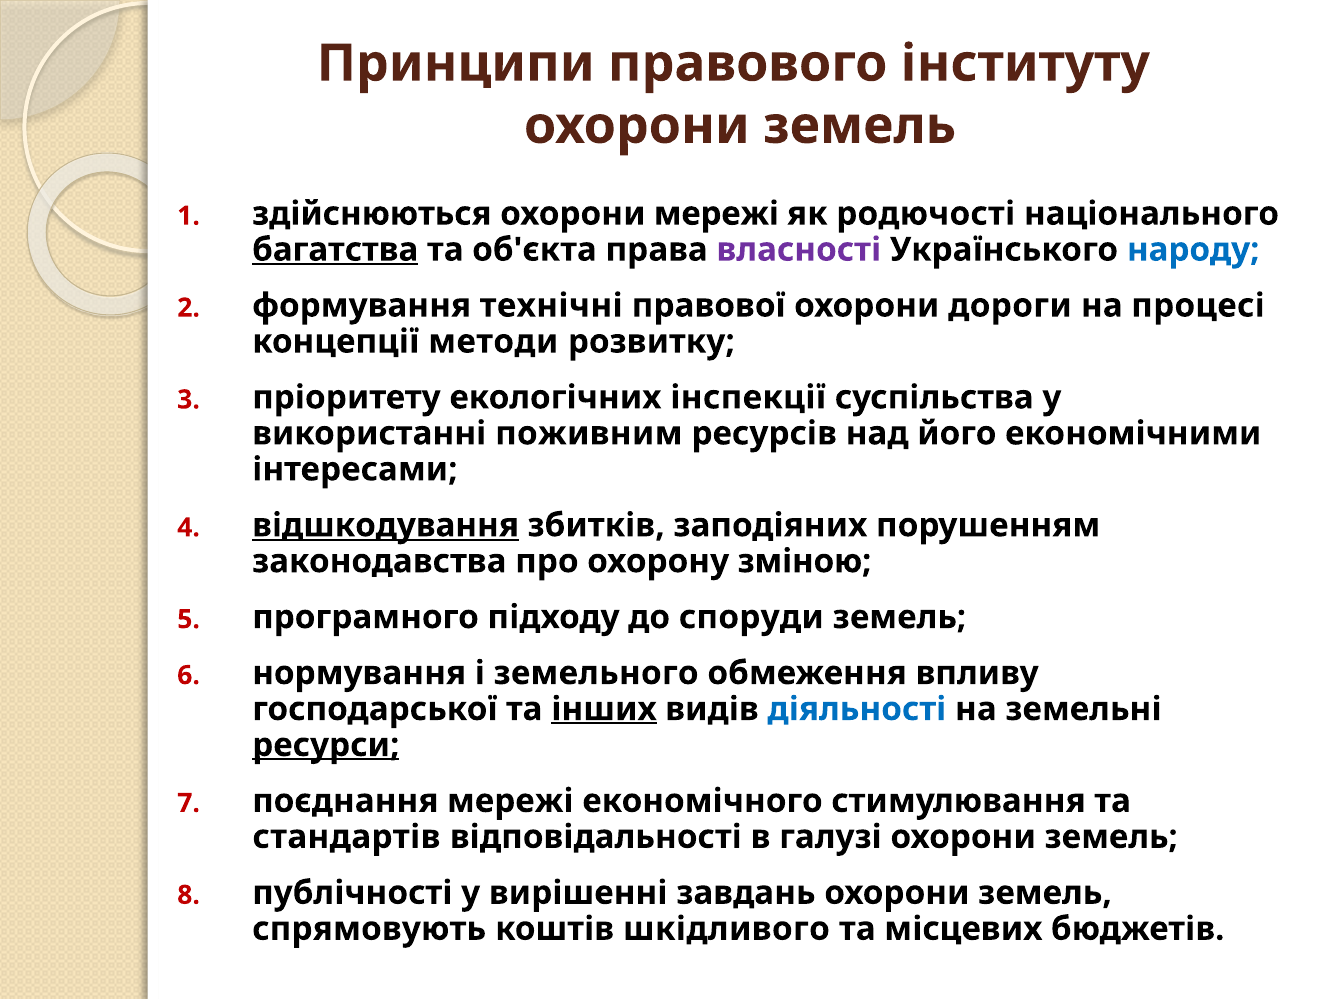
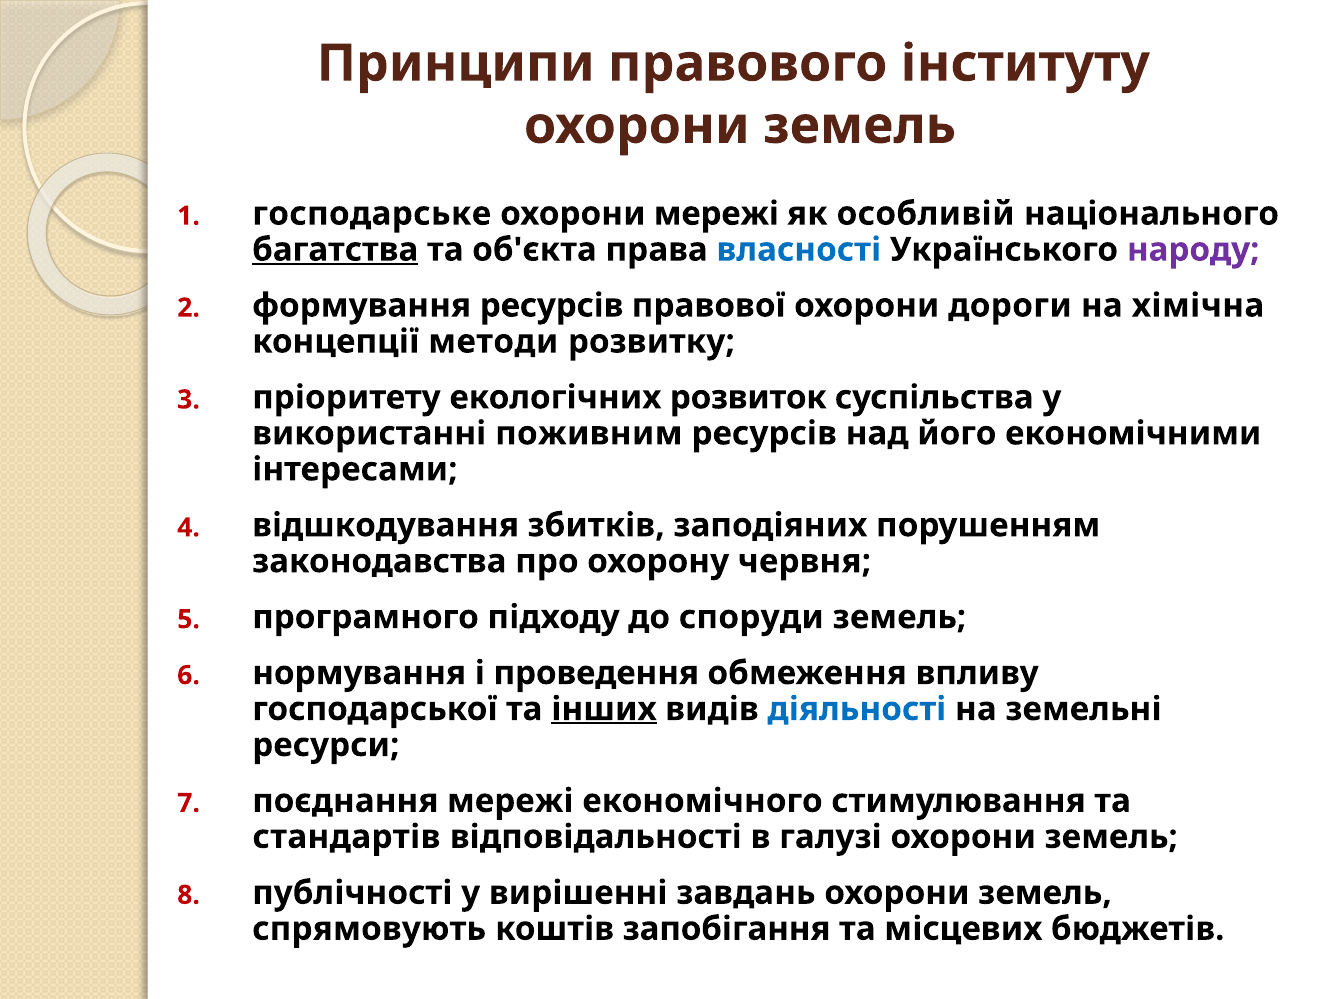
здійснюються: здійснюються -> господарське
родючості: родючості -> особливій
власності colour: purple -> blue
народу colour: blue -> purple
формування технічні: технічні -> ресурсів
процесі: процесі -> хімічна
інспекції: інспекції -> розвиток
відшкодування underline: present -> none
зміною: зміною -> червня
земельного: земельного -> проведення
ресурси underline: present -> none
шкідливого: шкідливого -> запобігання
